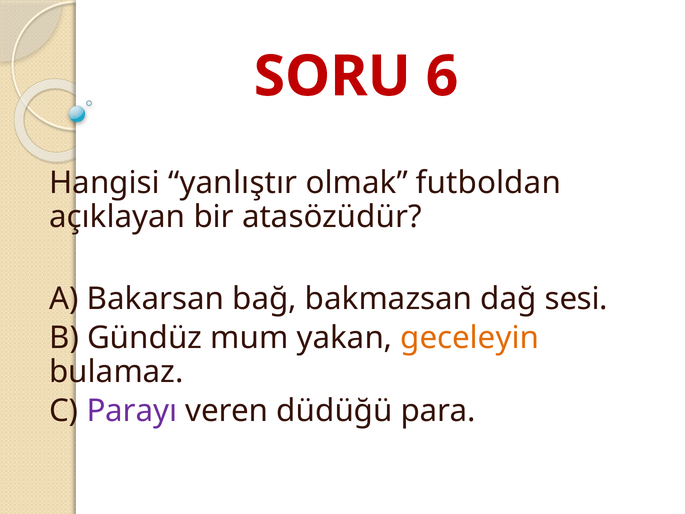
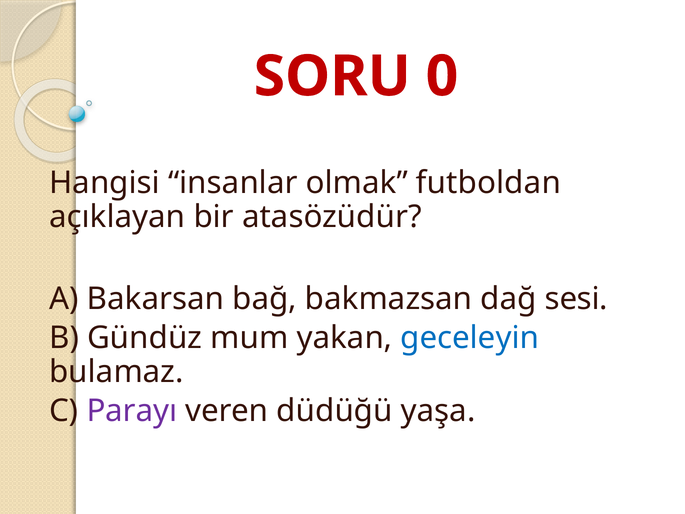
6: 6 -> 0
yanlıştır: yanlıştır -> insanlar
geceleyin colour: orange -> blue
para: para -> yaşa
